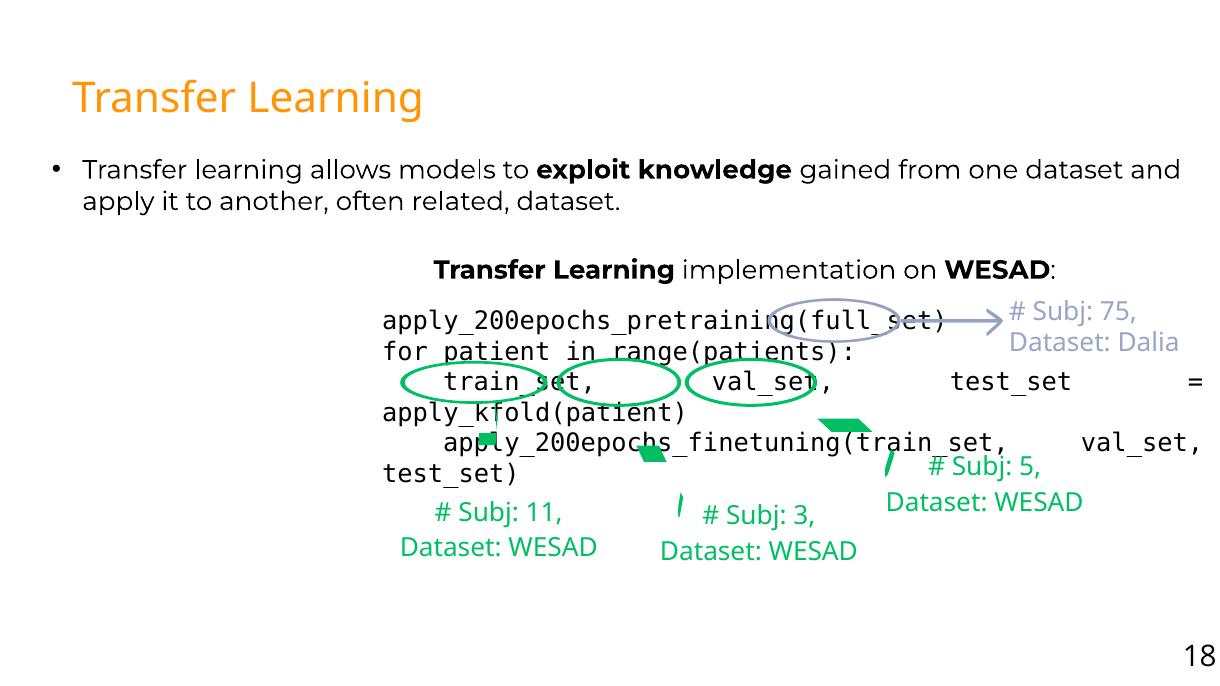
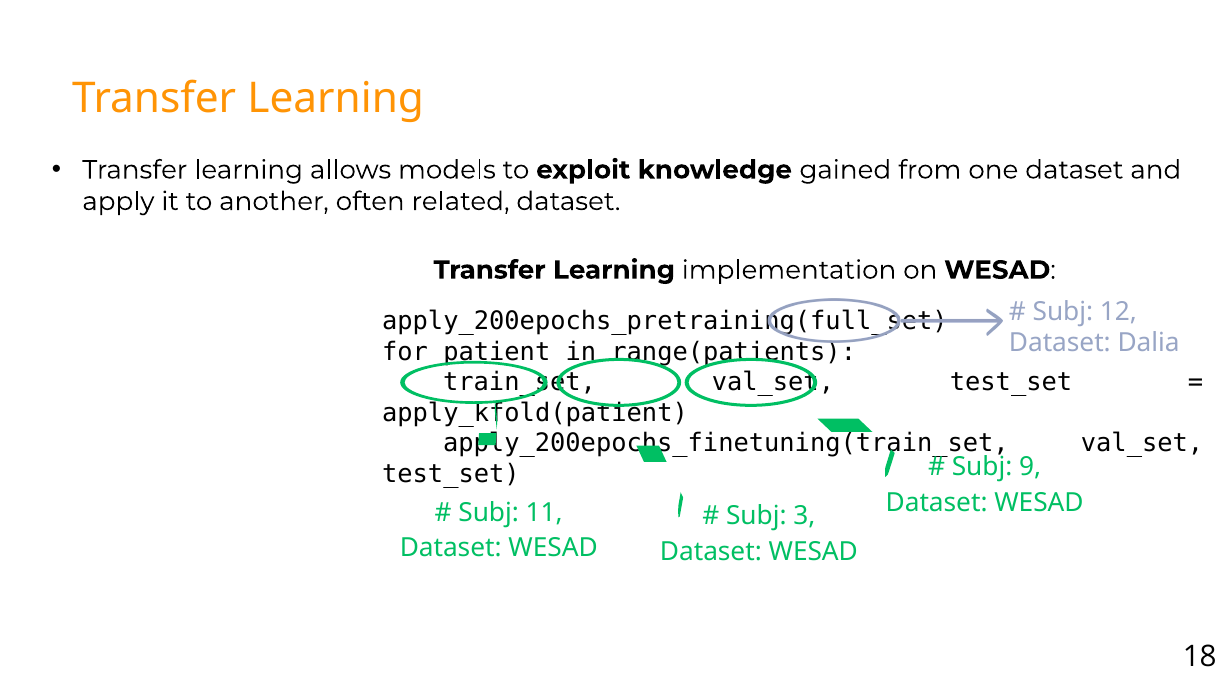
75: 75 -> 12
5: 5 -> 9
